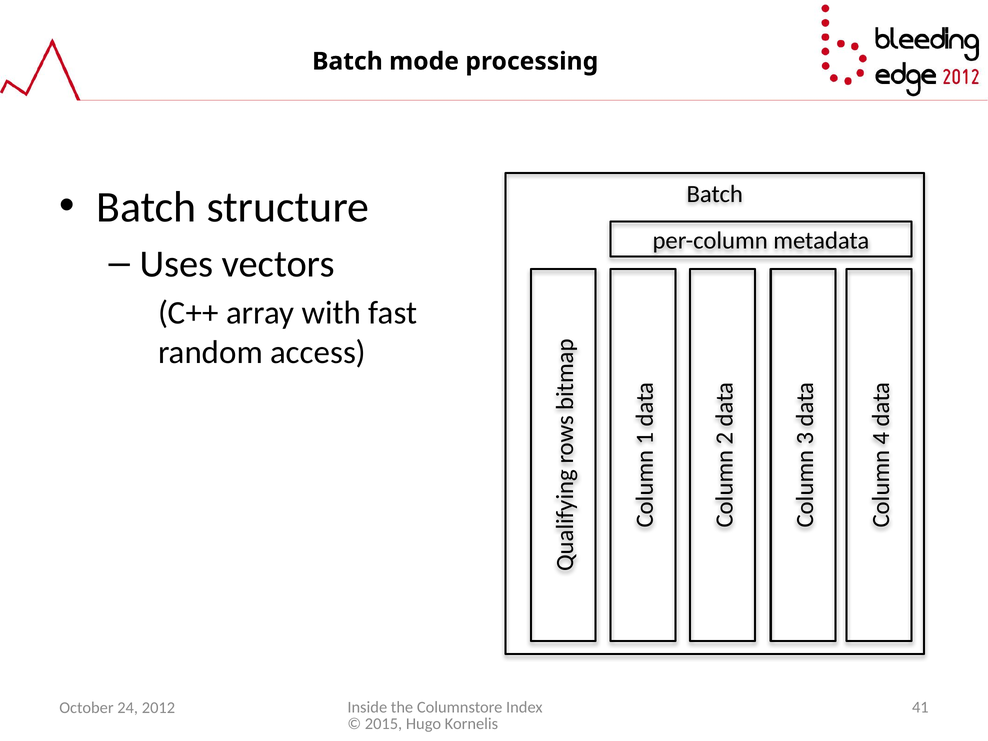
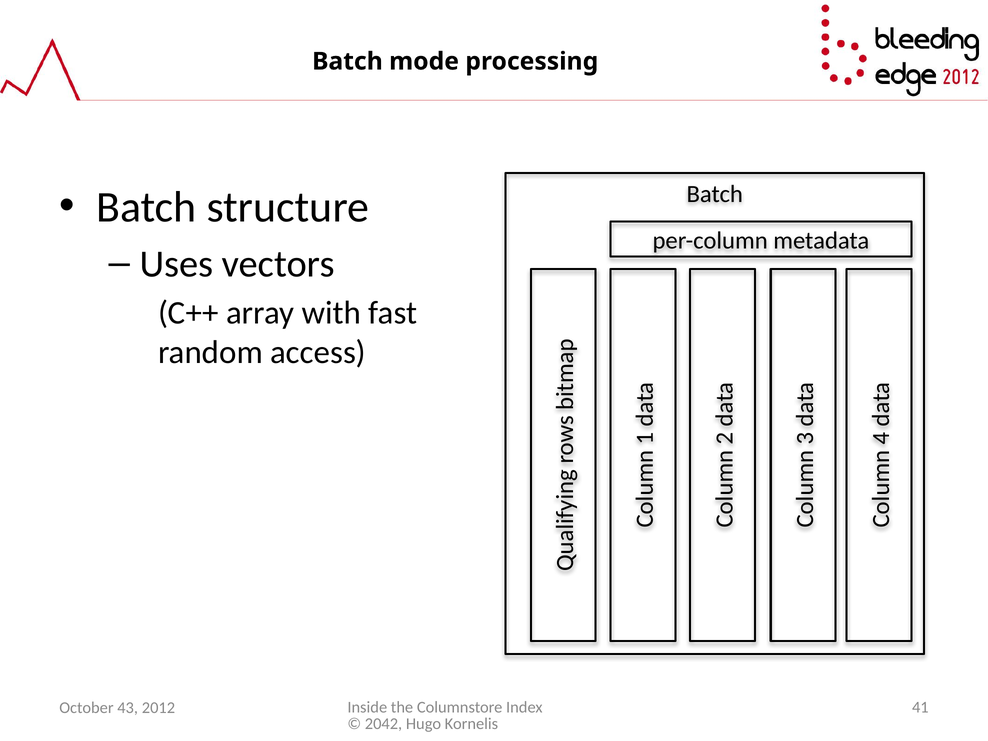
24: 24 -> 43
2015: 2015 -> 2042
